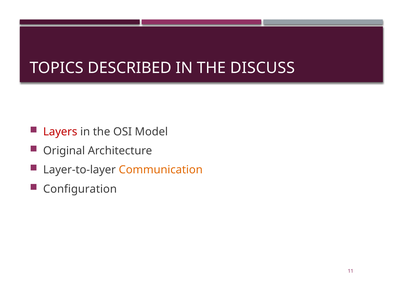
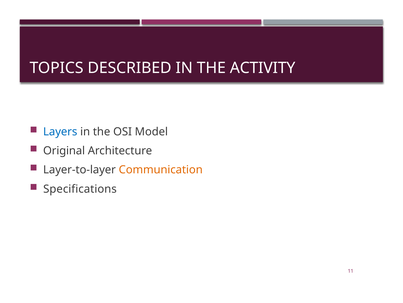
DISCUSS: DISCUSS -> ACTIVITY
Layers colour: red -> blue
Configuration: Configuration -> Specifications
